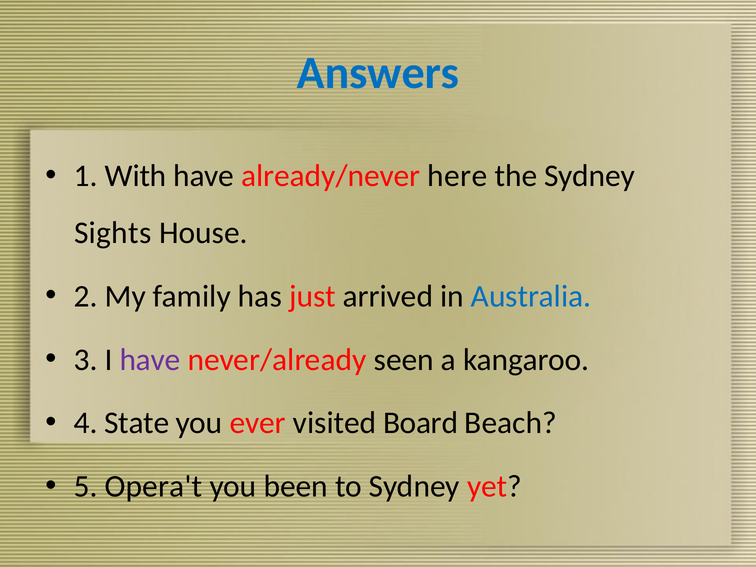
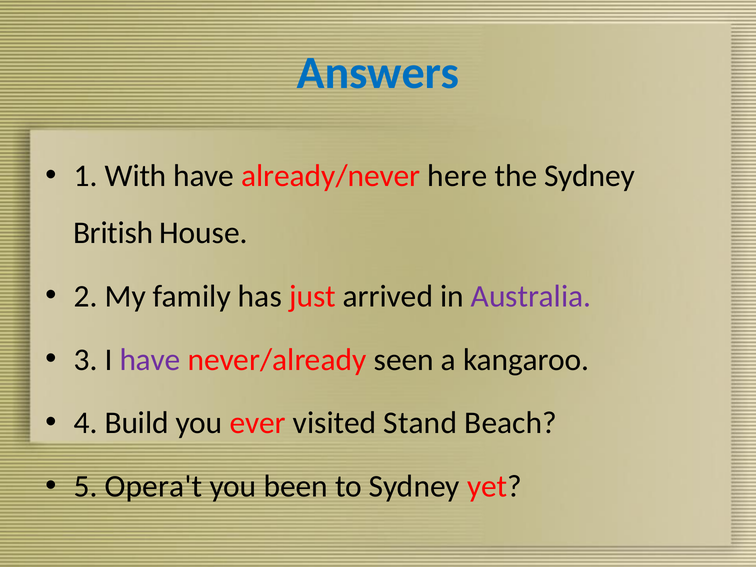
Sights: Sights -> British
Australia colour: blue -> purple
State: State -> Build
Board: Board -> Stand
